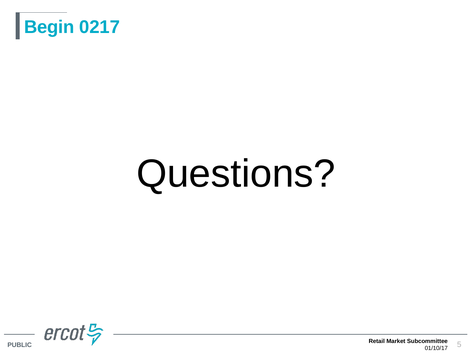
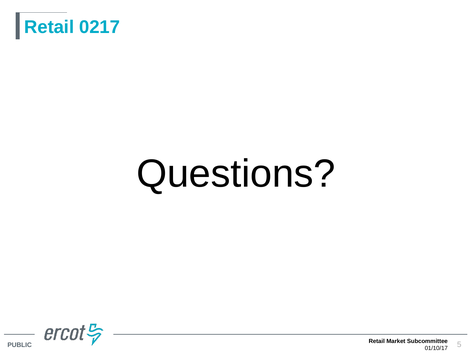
Begin at (49, 27): Begin -> Retail
